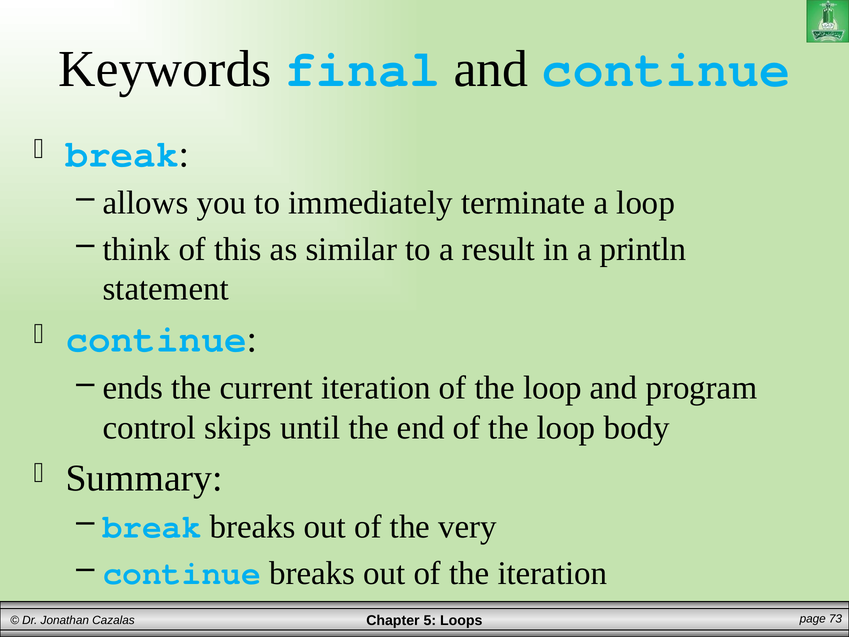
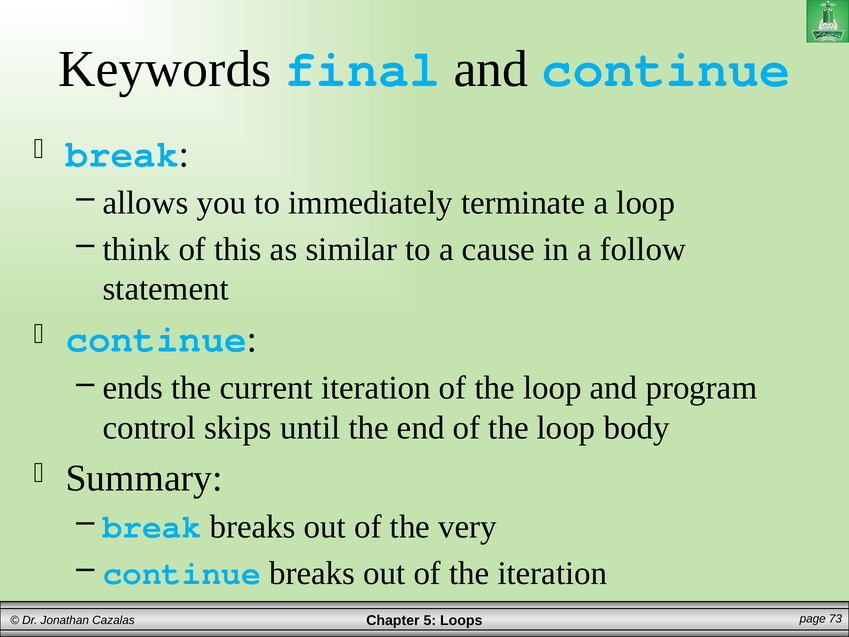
result: result -> cause
println: println -> follow
